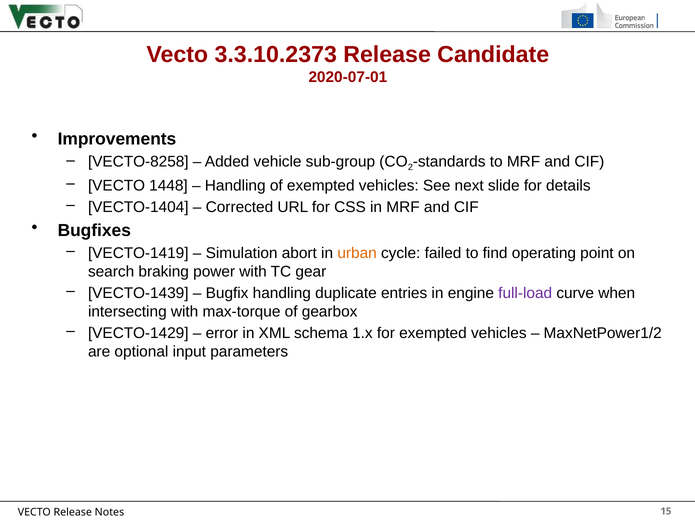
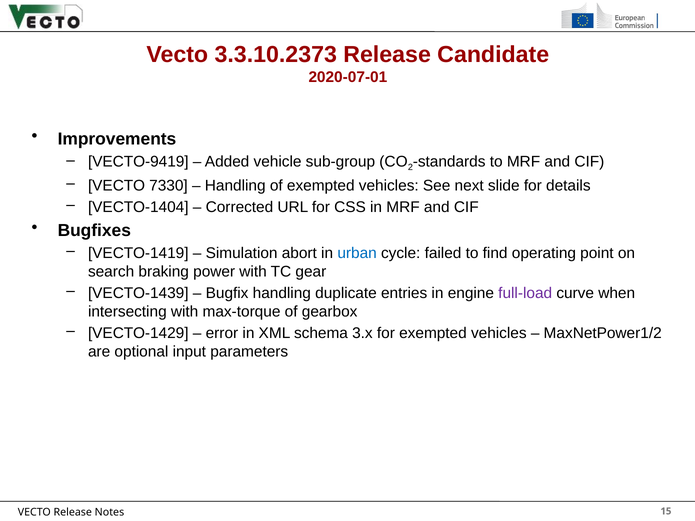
VECTO-8258: VECTO-8258 -> VECTO-9419
1448: 1448 -> 7330
urban colour: orange -> blue
1.x: 1.x -> 3.x
